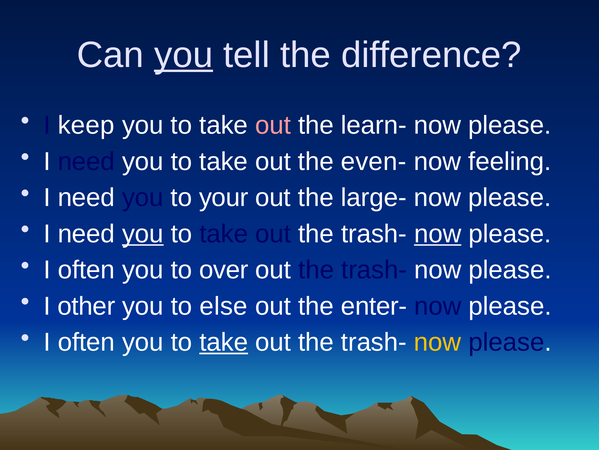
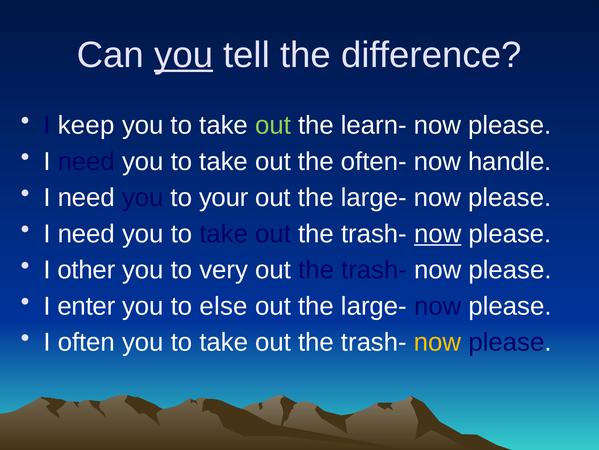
out at (273, 125) colour: pink -> light green
even-: even- -> often-
feeling: feeling -> handle
you at (143, 233) underline: present -> none
often at (86, 270): often -> other
over: over -> very
other: other -> enter
enter- at (374, 306): enter- -> large-
take at (224, 342) underline: present -> none
